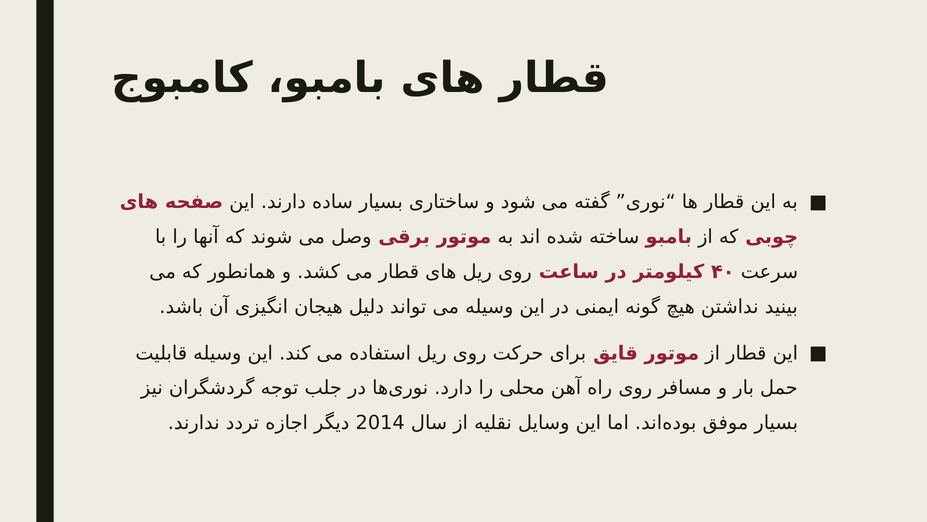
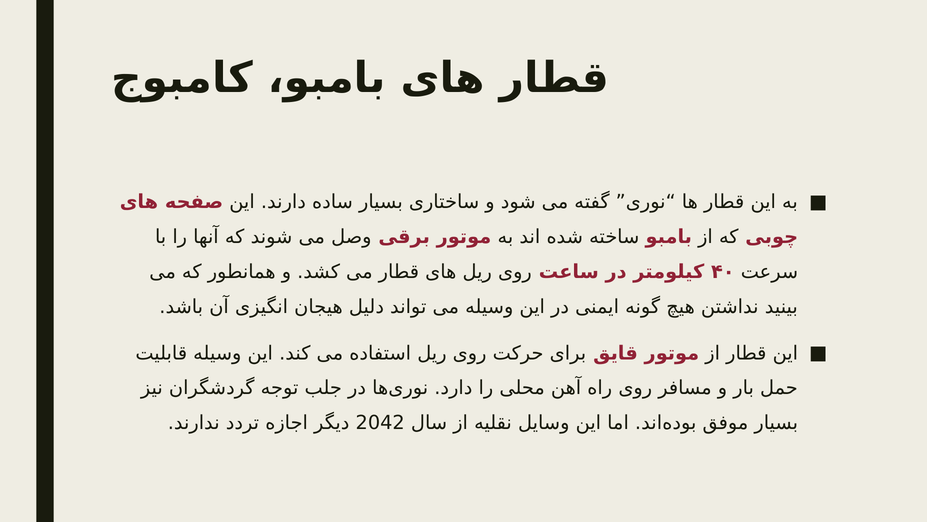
2014: 2014 -> 2042
